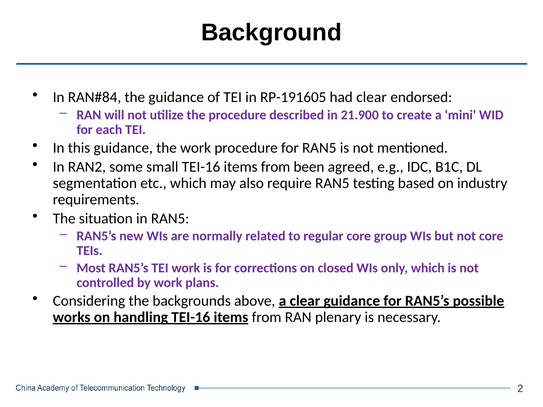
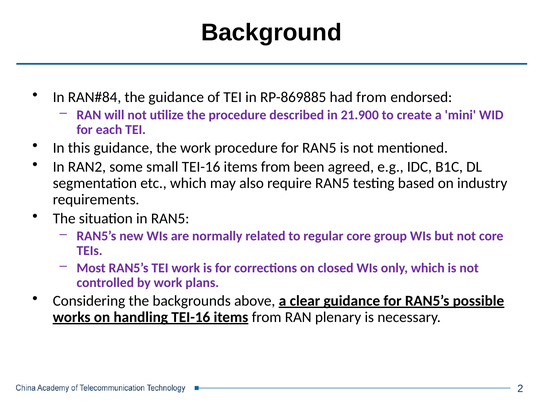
RP-191605: RP-191605 -> RP-869885
had clear: clear -> from
